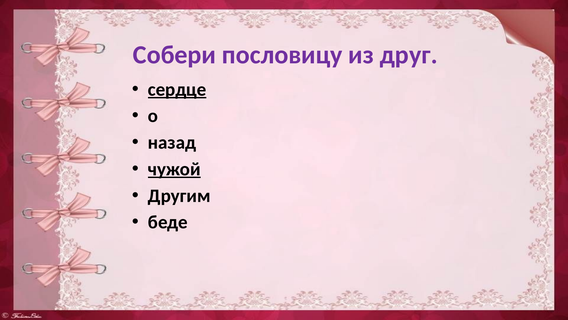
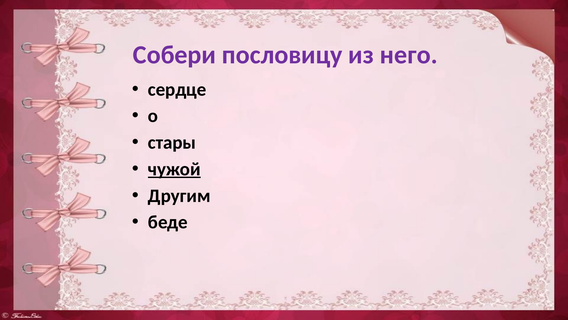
друг: друг -> него
сердце underline: present -> none
назад: назад -> стары
